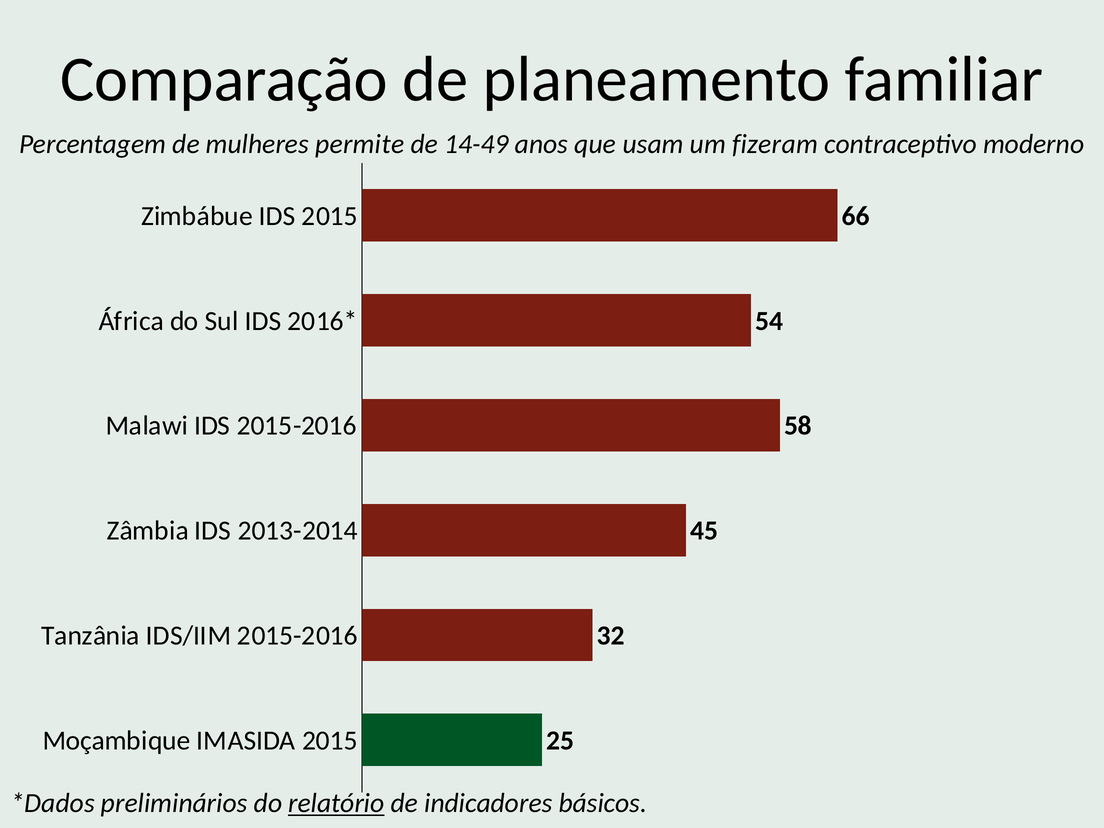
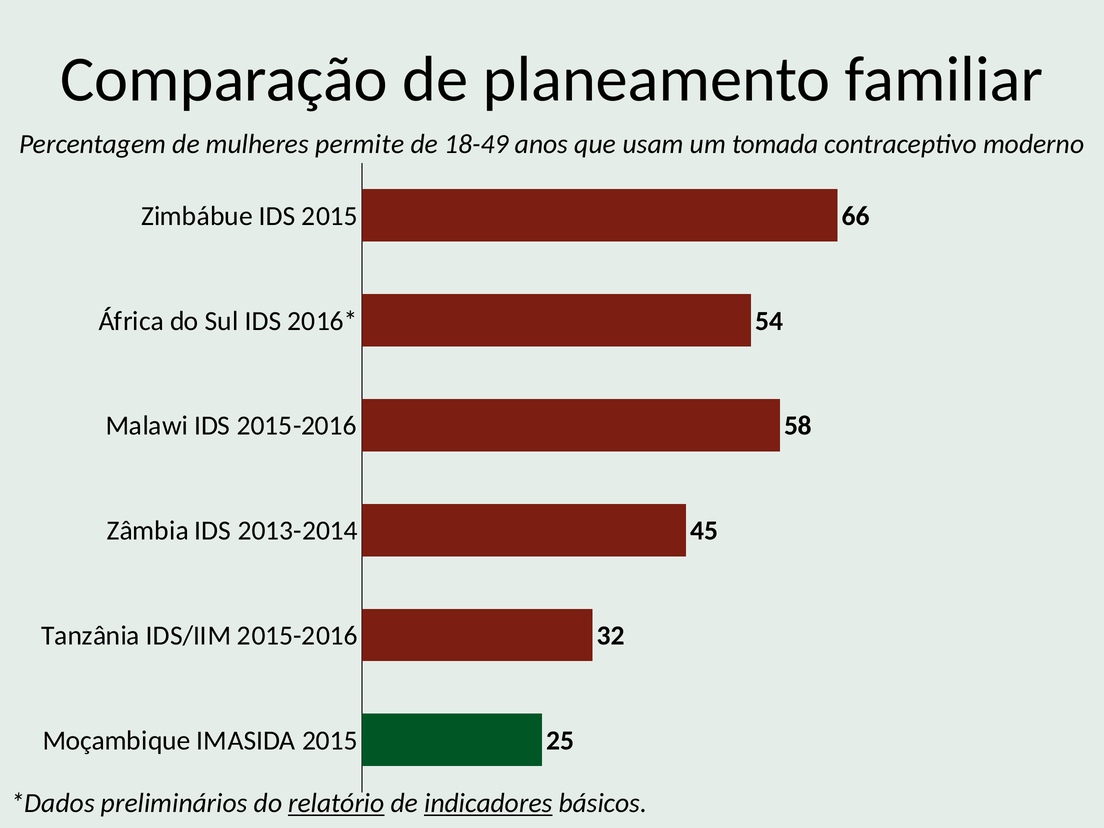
14-49: 14-49 -> 18-49
fizeram: fizeram -> tomada
indicadores underline: none -> present
